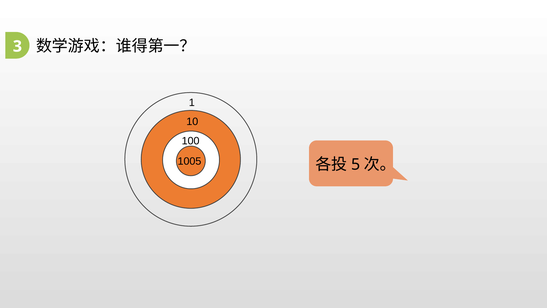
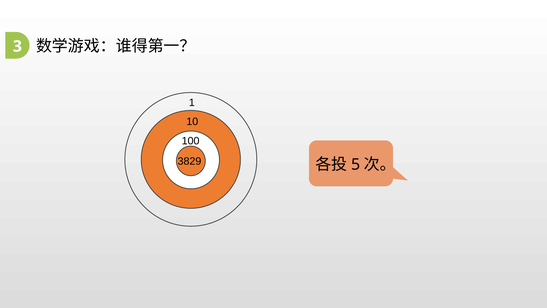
1005: 1005 -> 3829
